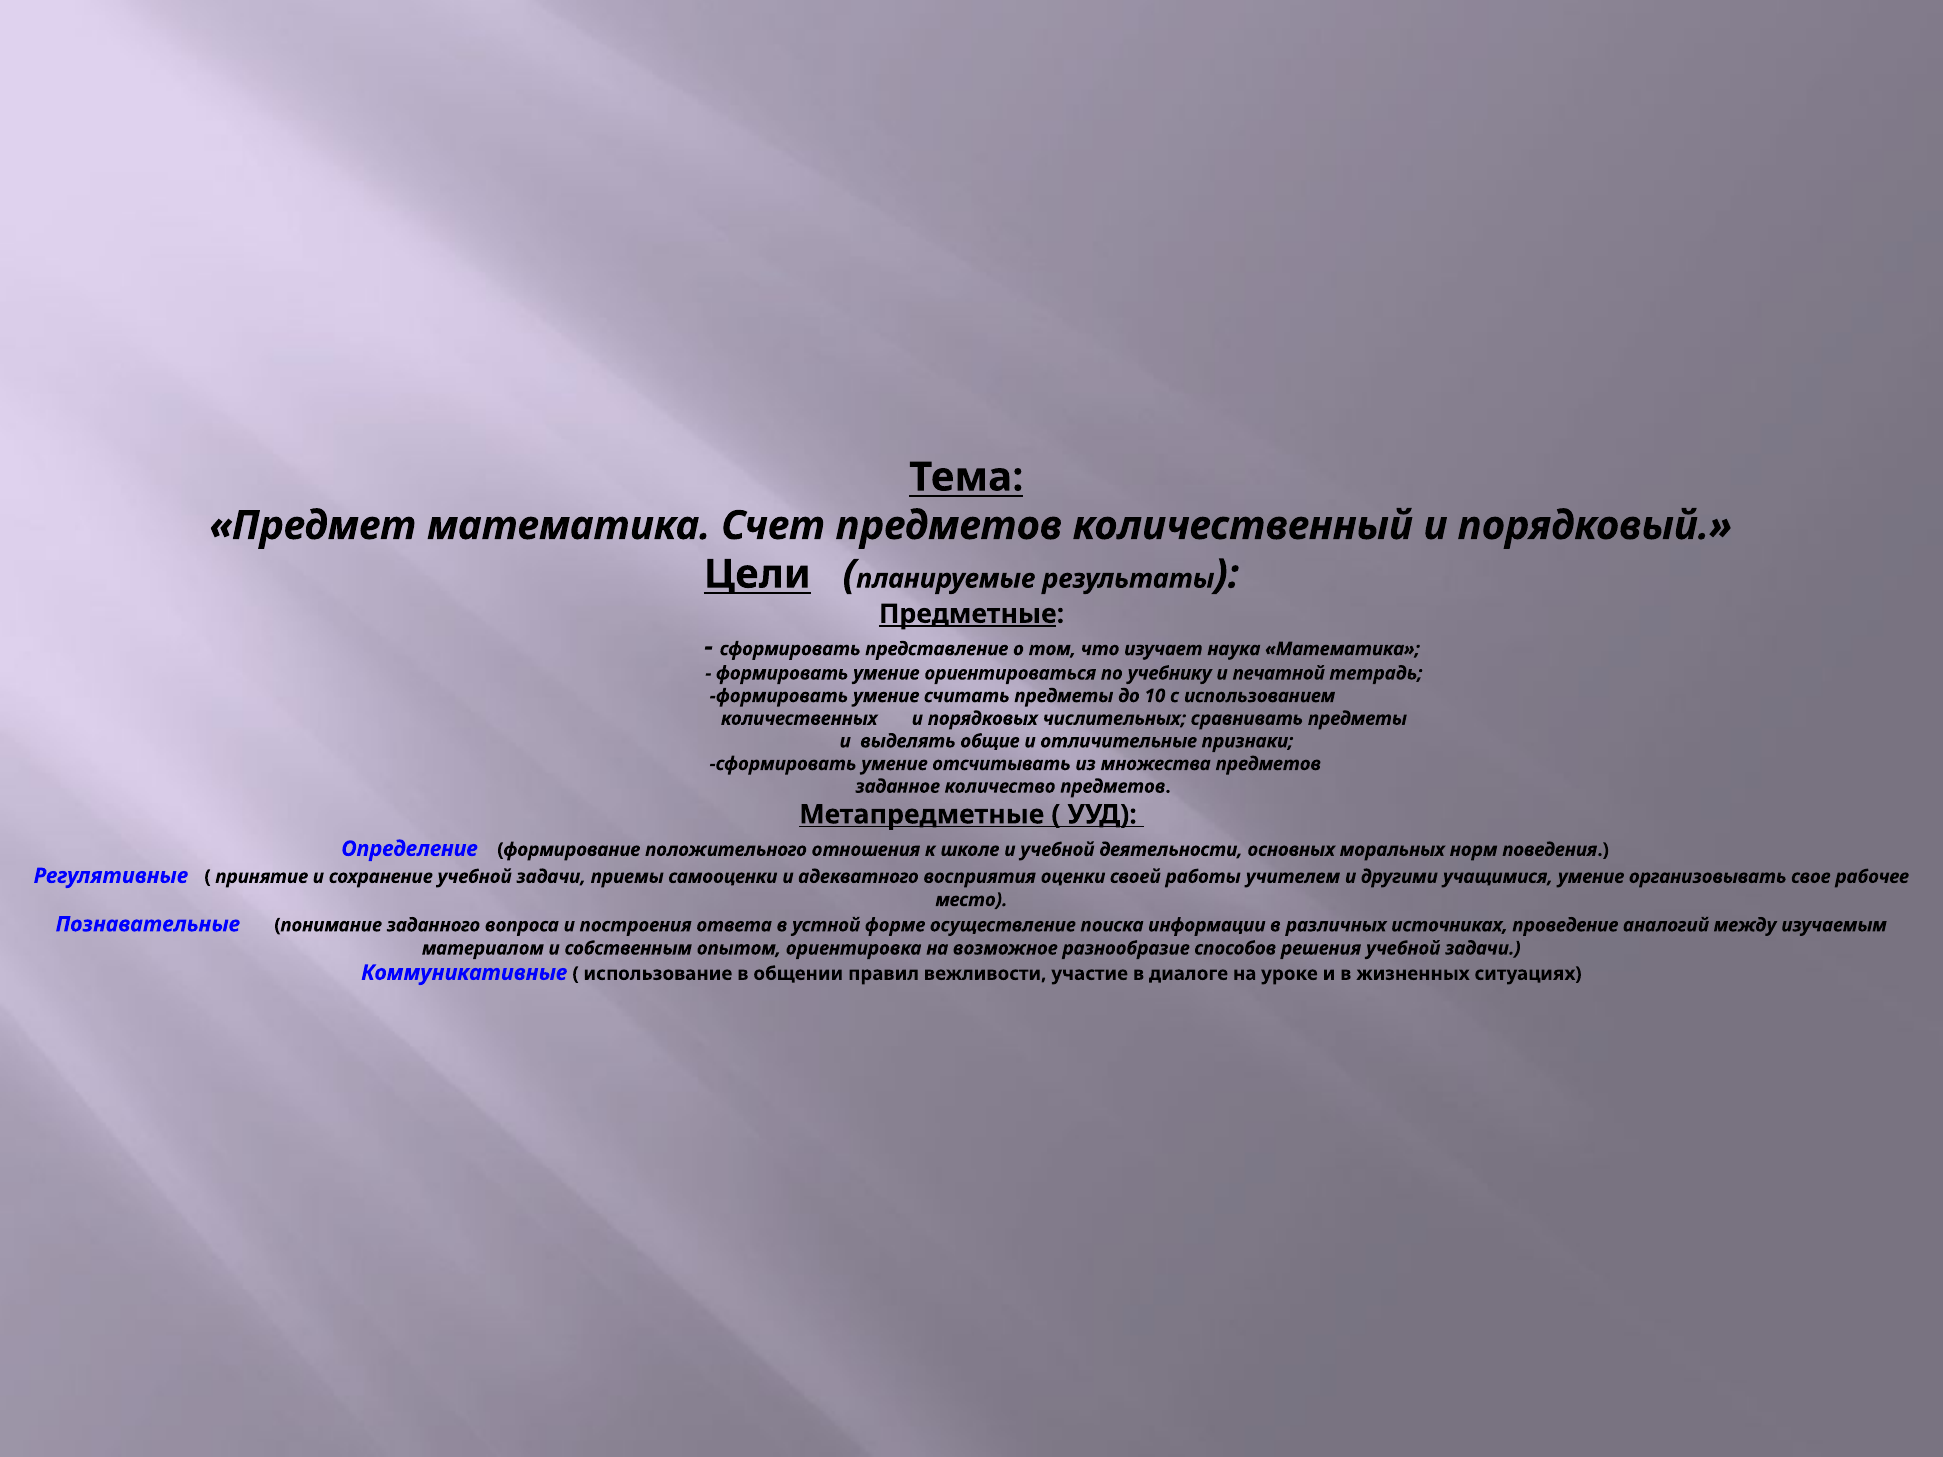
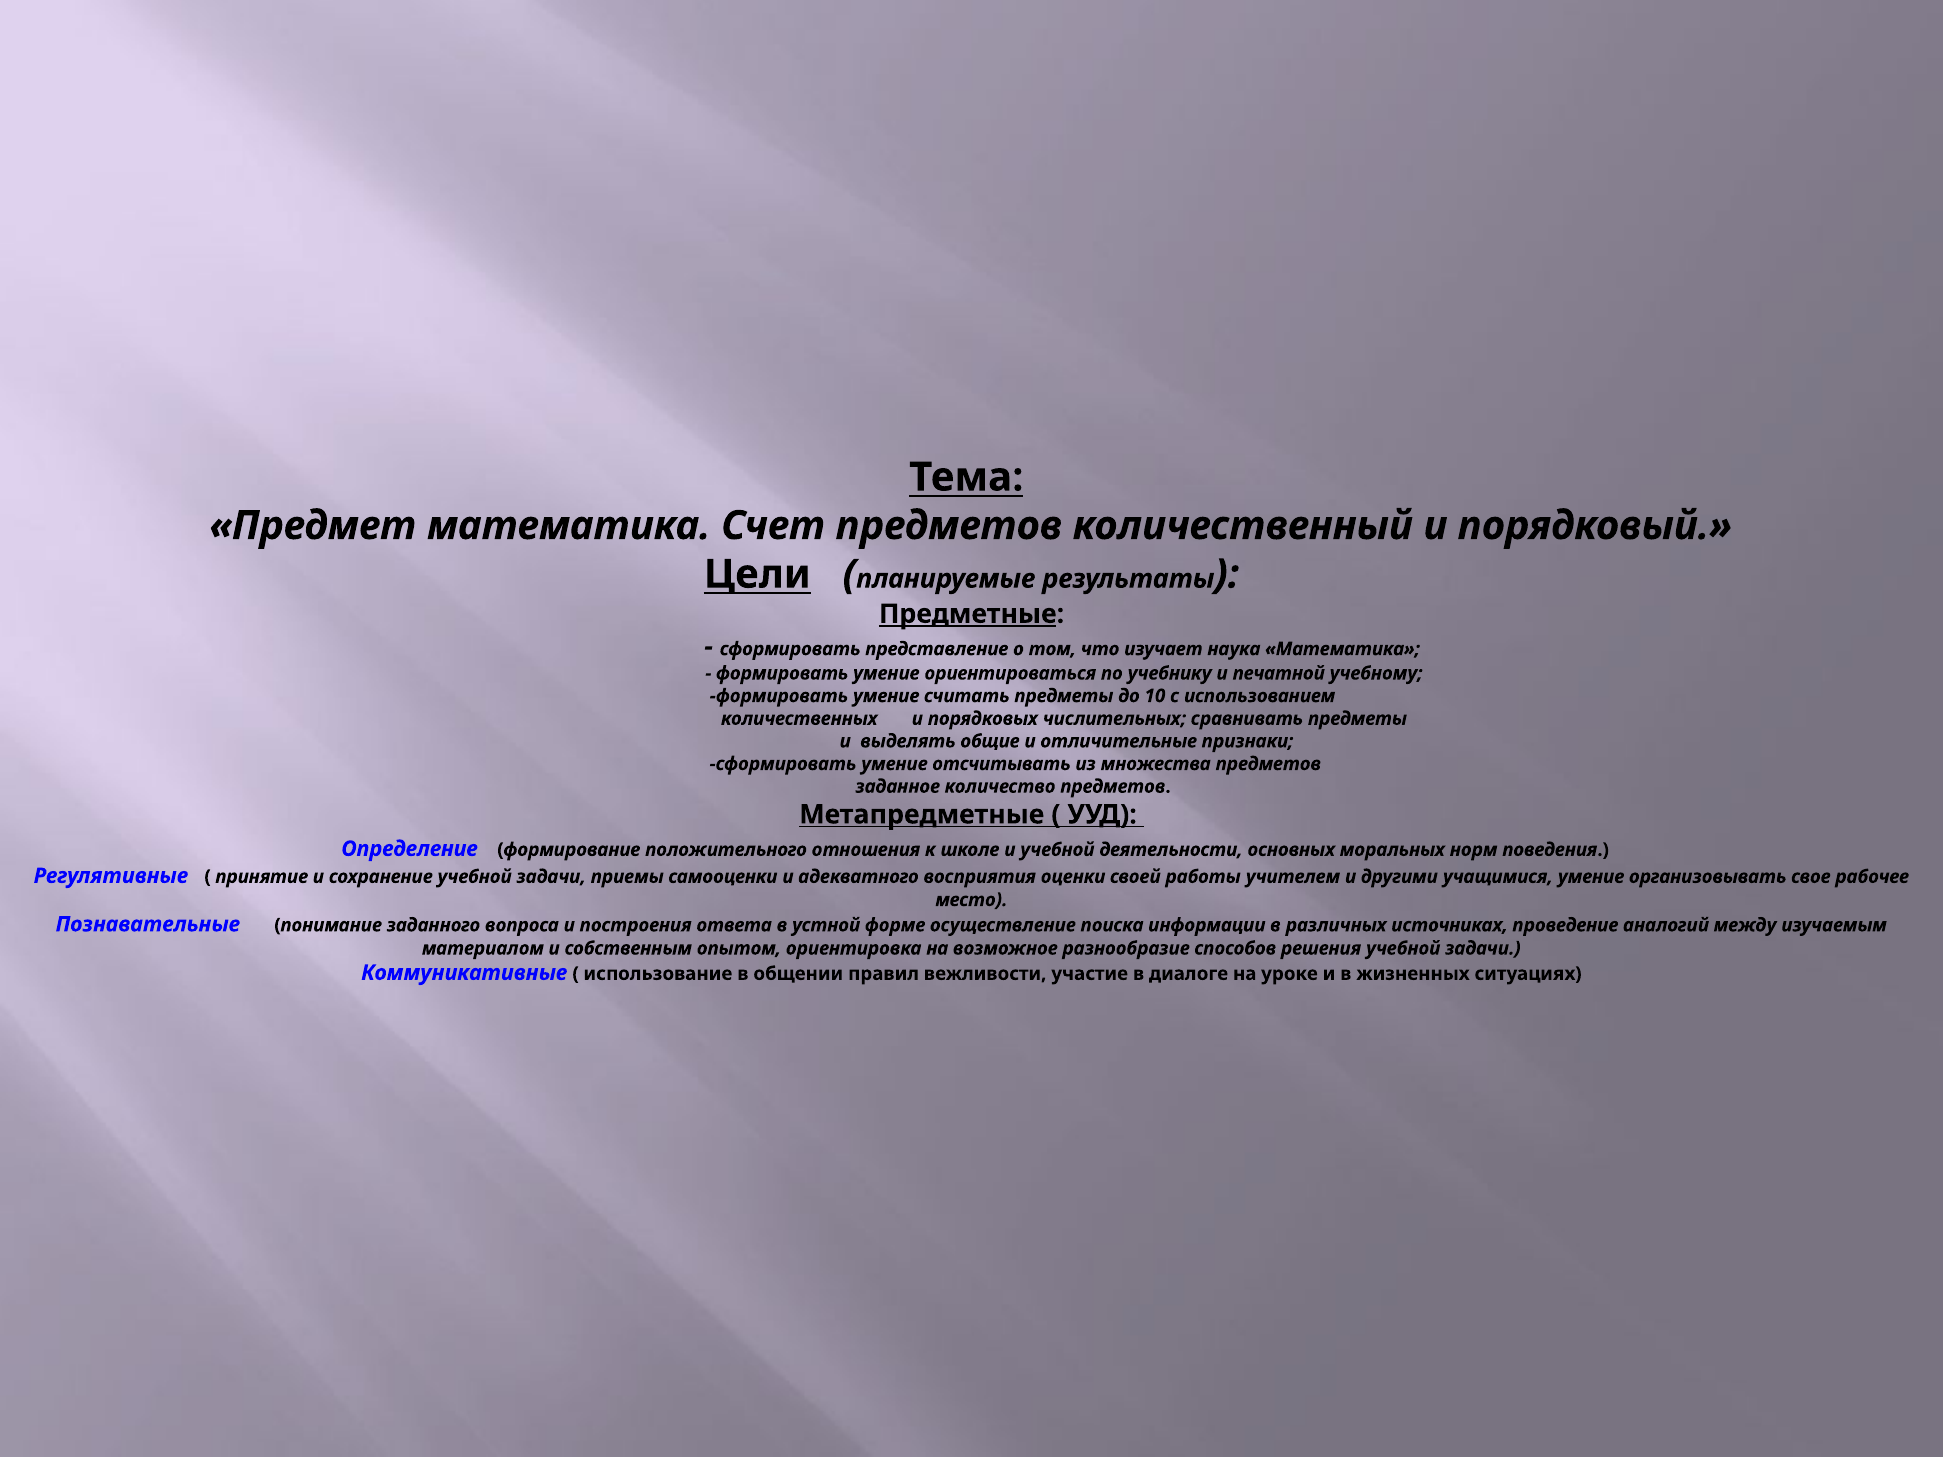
тетрадь: тетрадь -> учебному
